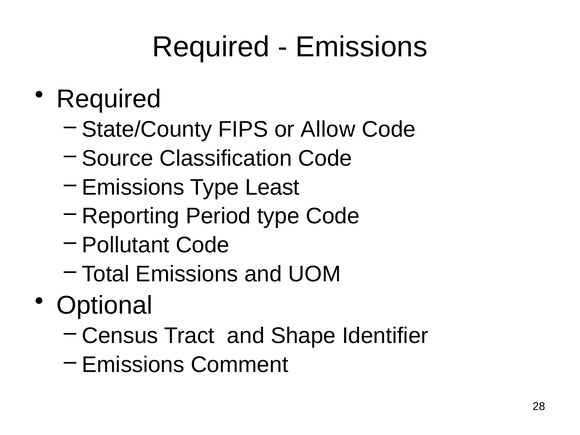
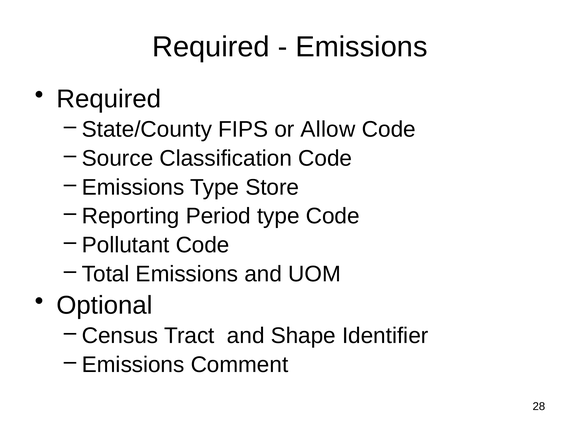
Least: Least -> Store
